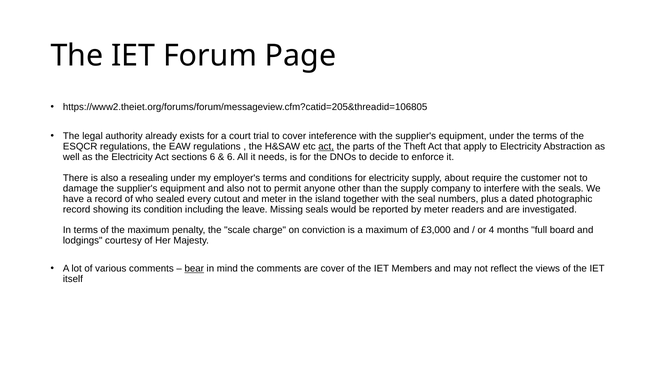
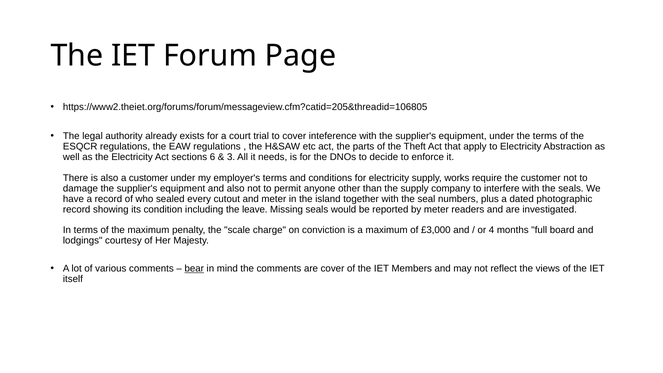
act at (326, 146) underline: present -> none
6 at (231, 157): 6 -> 3
a resealing: resealing -> customer
about: about -> works
